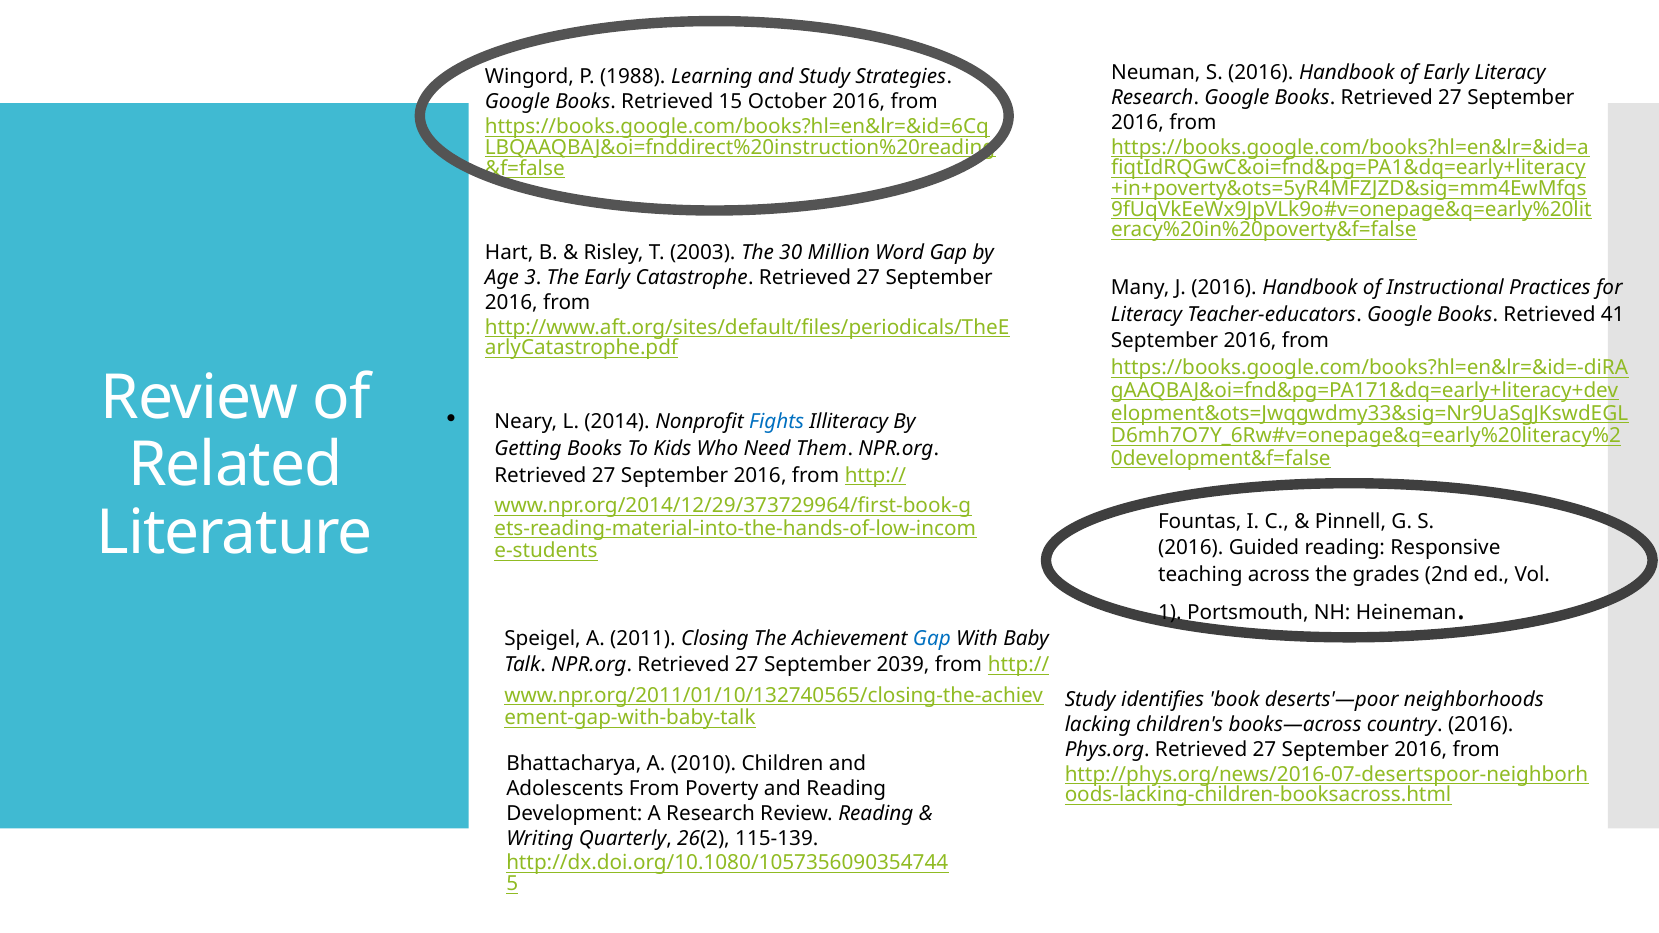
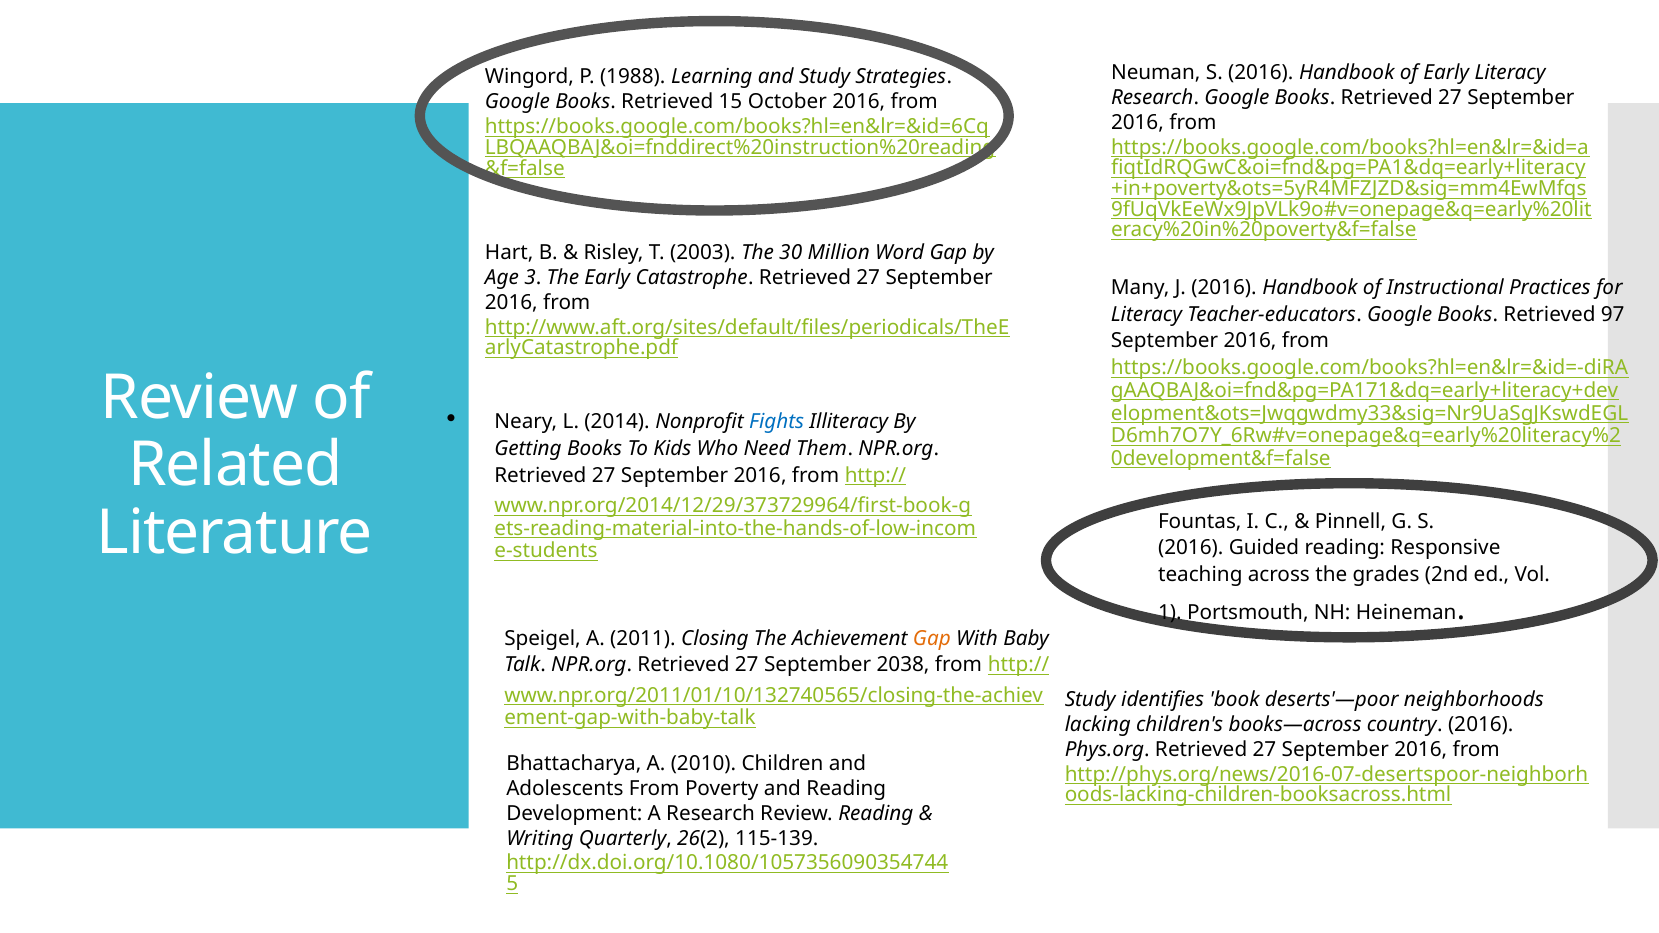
41: 41 -> 97
Gap at (932, 638) colour: blue -> orange
2039: 2039 -> 2038
